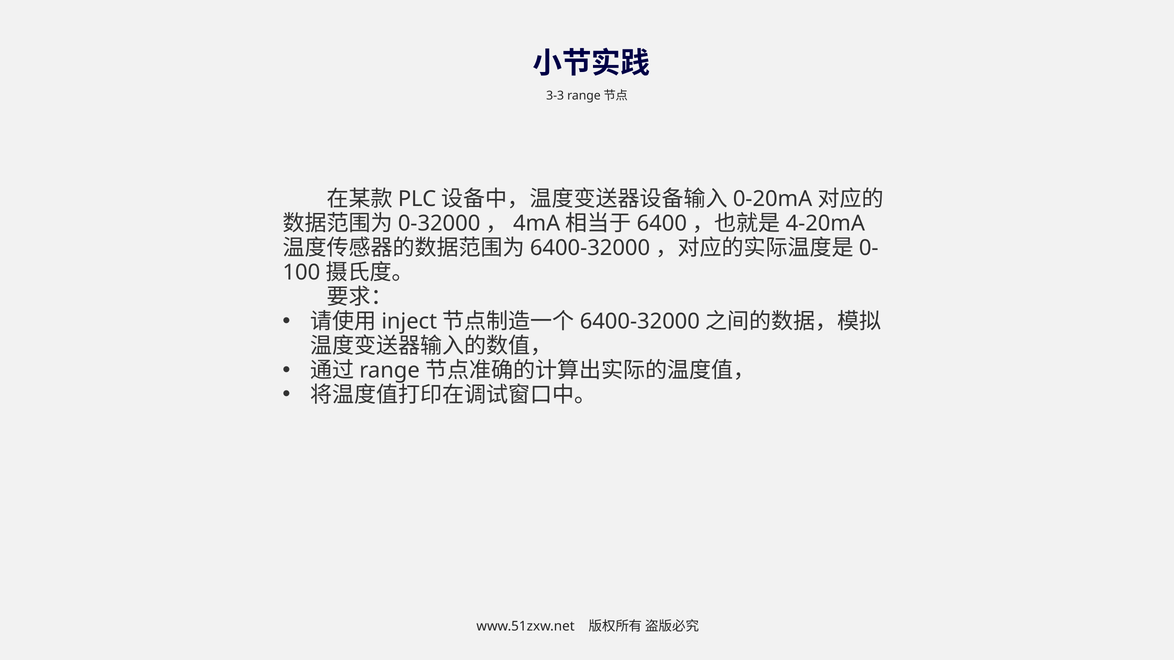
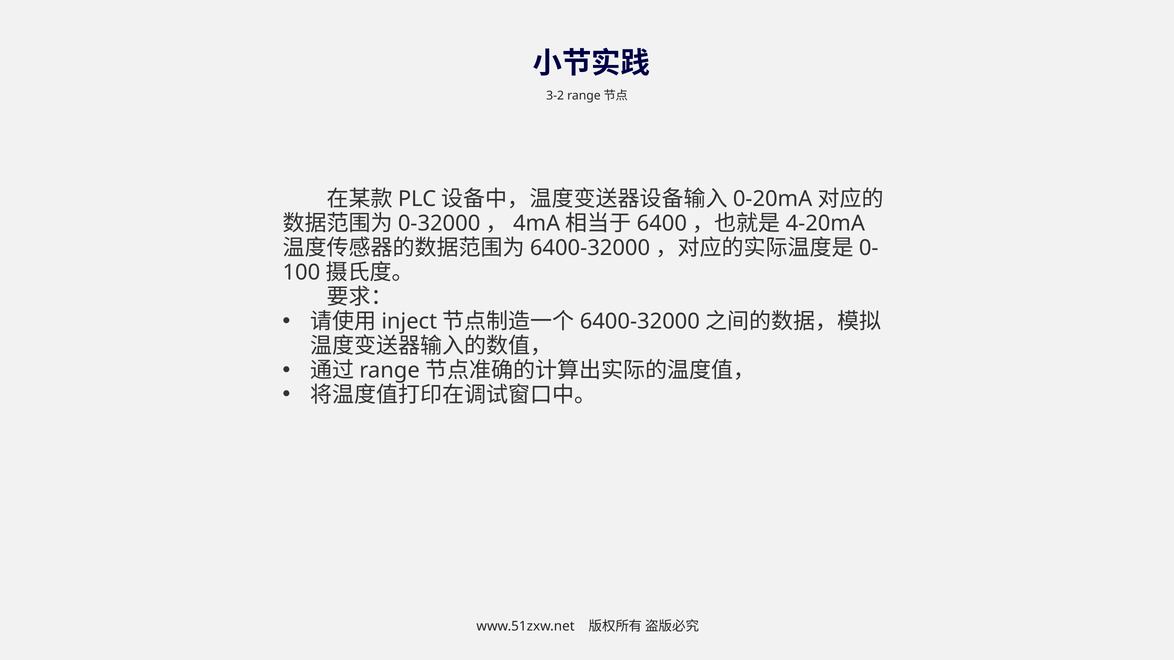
3-3: 3-3 -> 3-2
